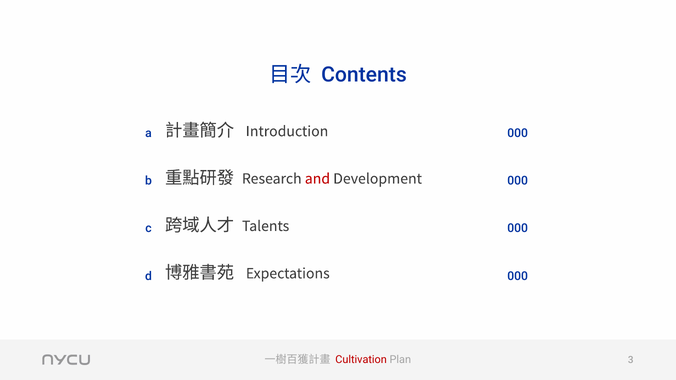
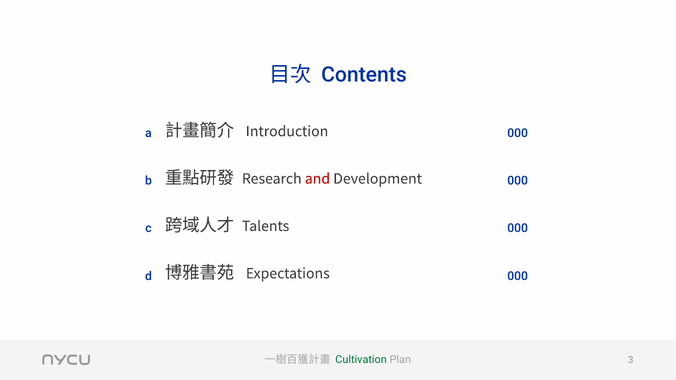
Cultivation colour: red -> green
